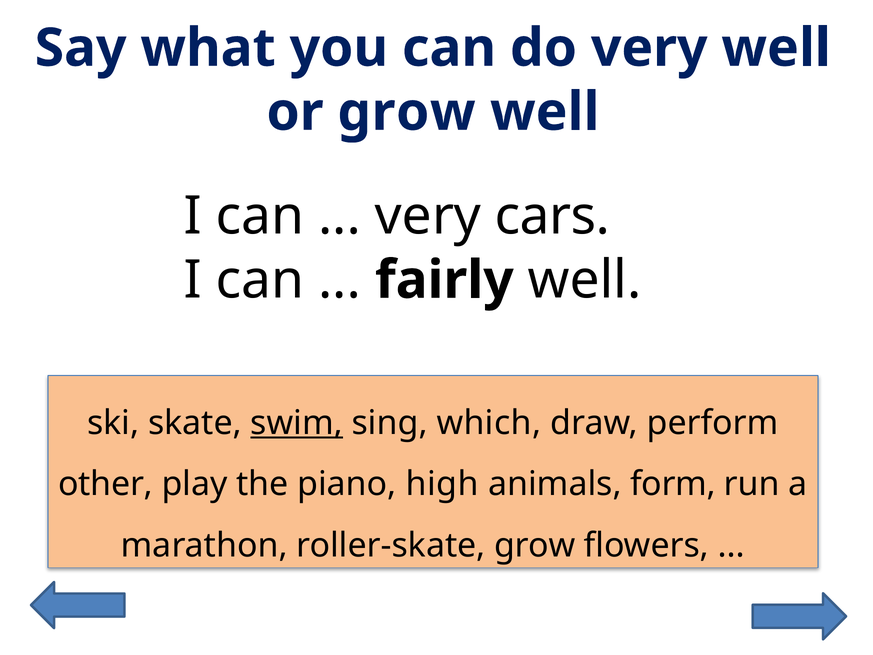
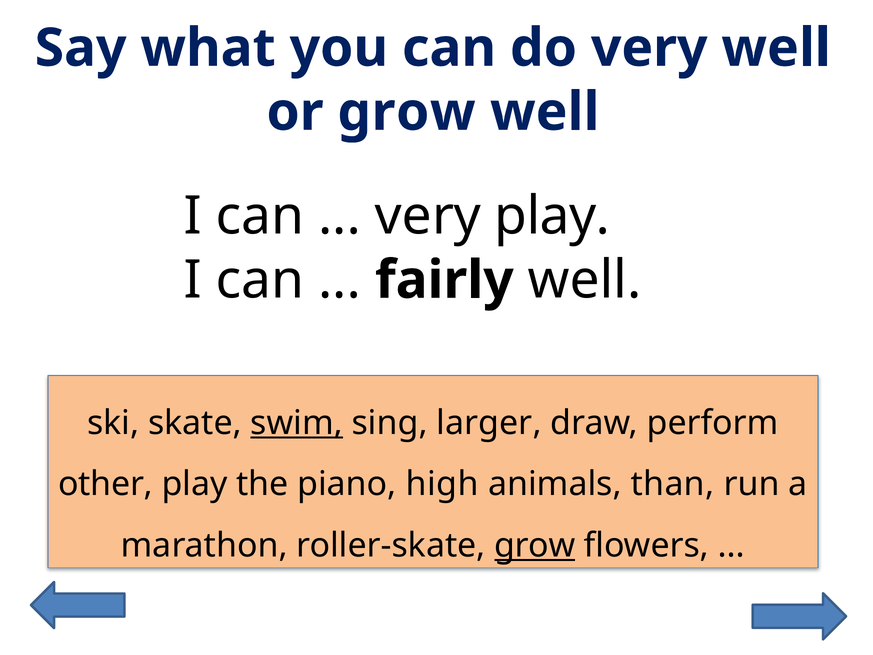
very cars: cars -> play
which: which -> larger
form: form -> than
grow at (535, 545) underline: none -> present
